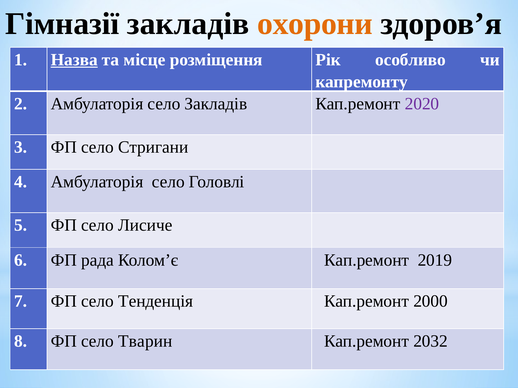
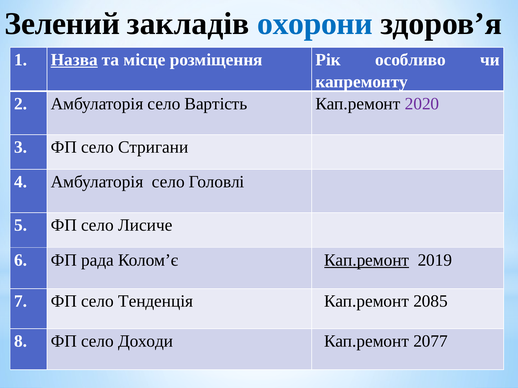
Гімназії: Гімназії -> Зелений
охорони colour: orange -> blue
село Закладів: Закладів -> Вартість
Кап.ремонт at (367, 260) underline: none -> present
2000: 2000 -> 2085
Тварин: Тварин -> Доходи
2032: 2032 -> 2077
